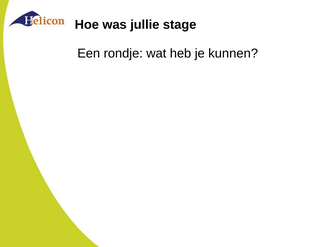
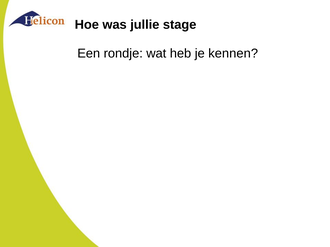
kunnen: kunnen -> kennen
